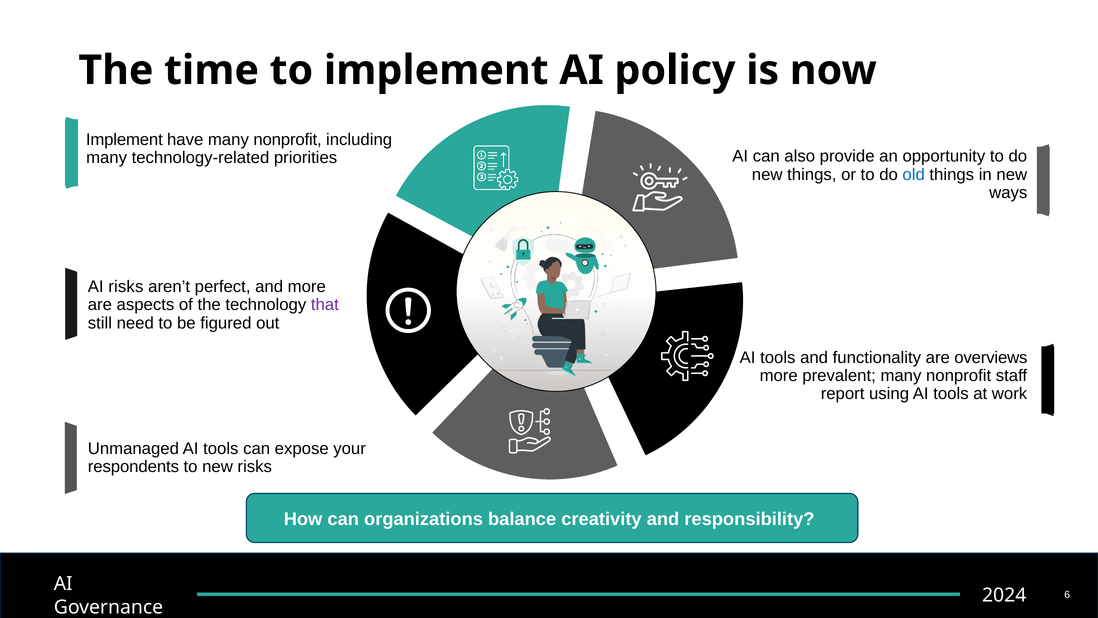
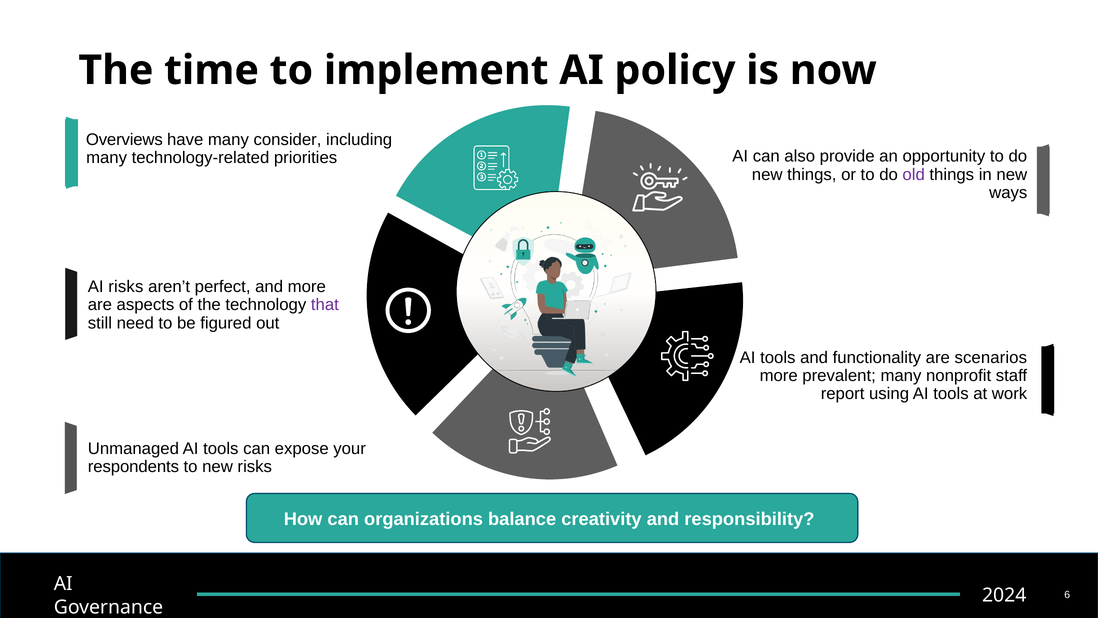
Implement at (124, 140): Implement -> Overviews
have many nonprofit: nonprofit -> consider
old colour: blue -> purple
overviews: overviews -> scenarios
